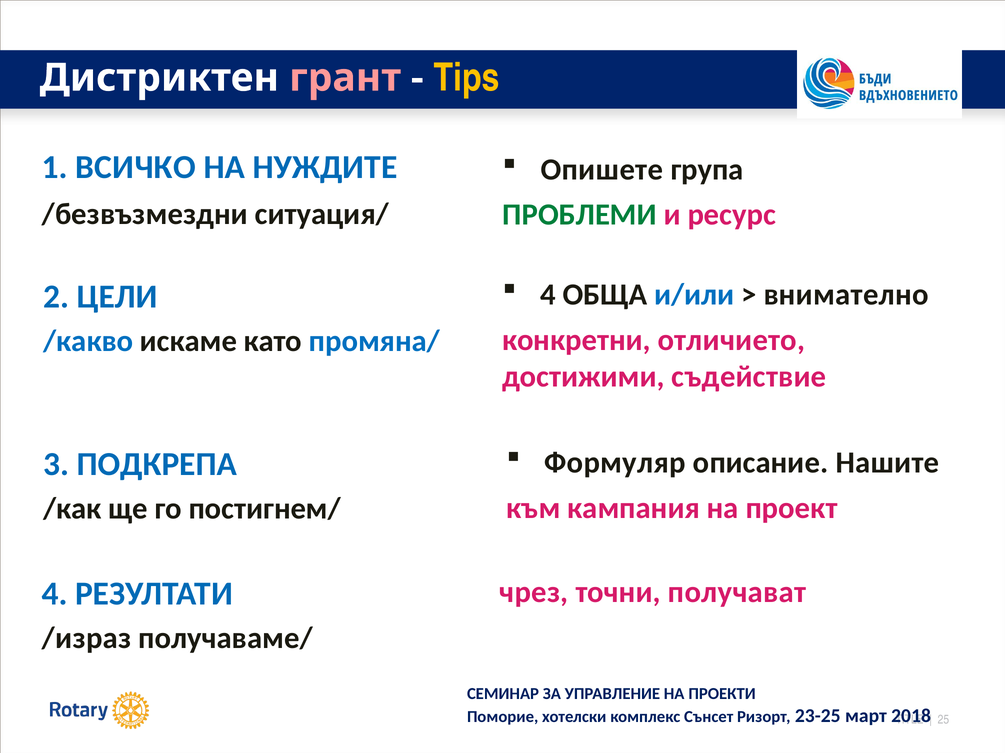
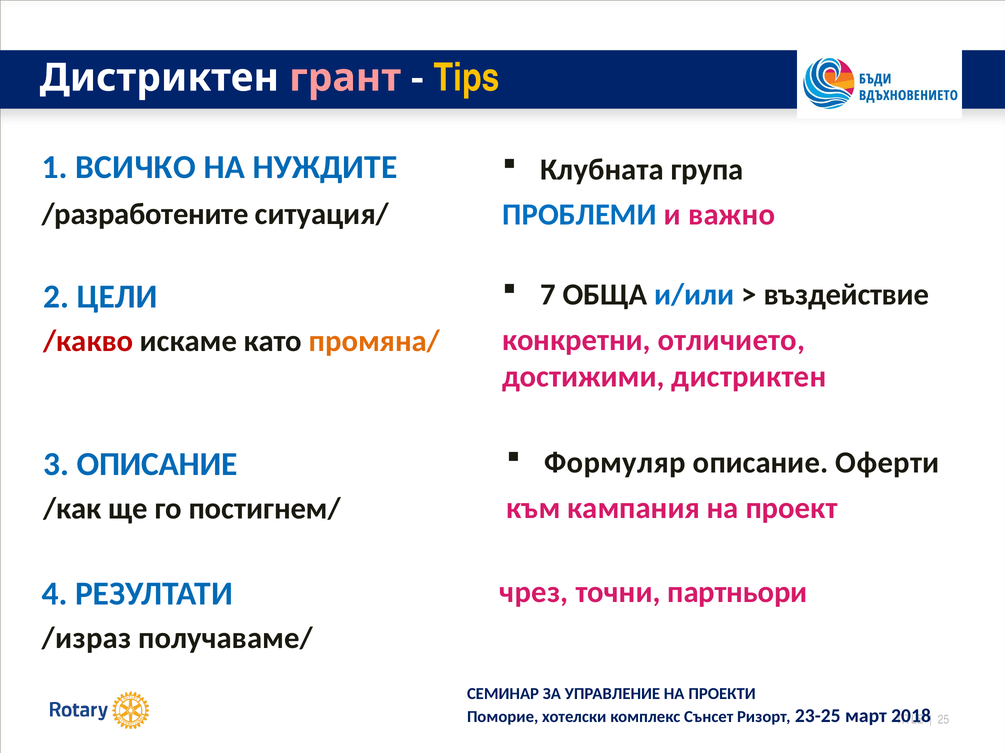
Опишете: Опишете -> Клубната
/безвъзмездни: /безвъзмездни -> /разработените
ПРОБЛЕМИ colour: green -> blue
ресурс: ресурс -> важно
4 at (548, 295): 4 -> 7
внимателно: внимателно -> въздействие
/какво colour: blue -> red
промяна/ colour: blue -> orange
достижими съдействие: съдействие -> дистриктен
Нашите: Нашите -> Оферти
3 ПОДКРЕПА: ПОДКРЕПА -> ОПИСАНИЕ
получават: получават -> партньори
